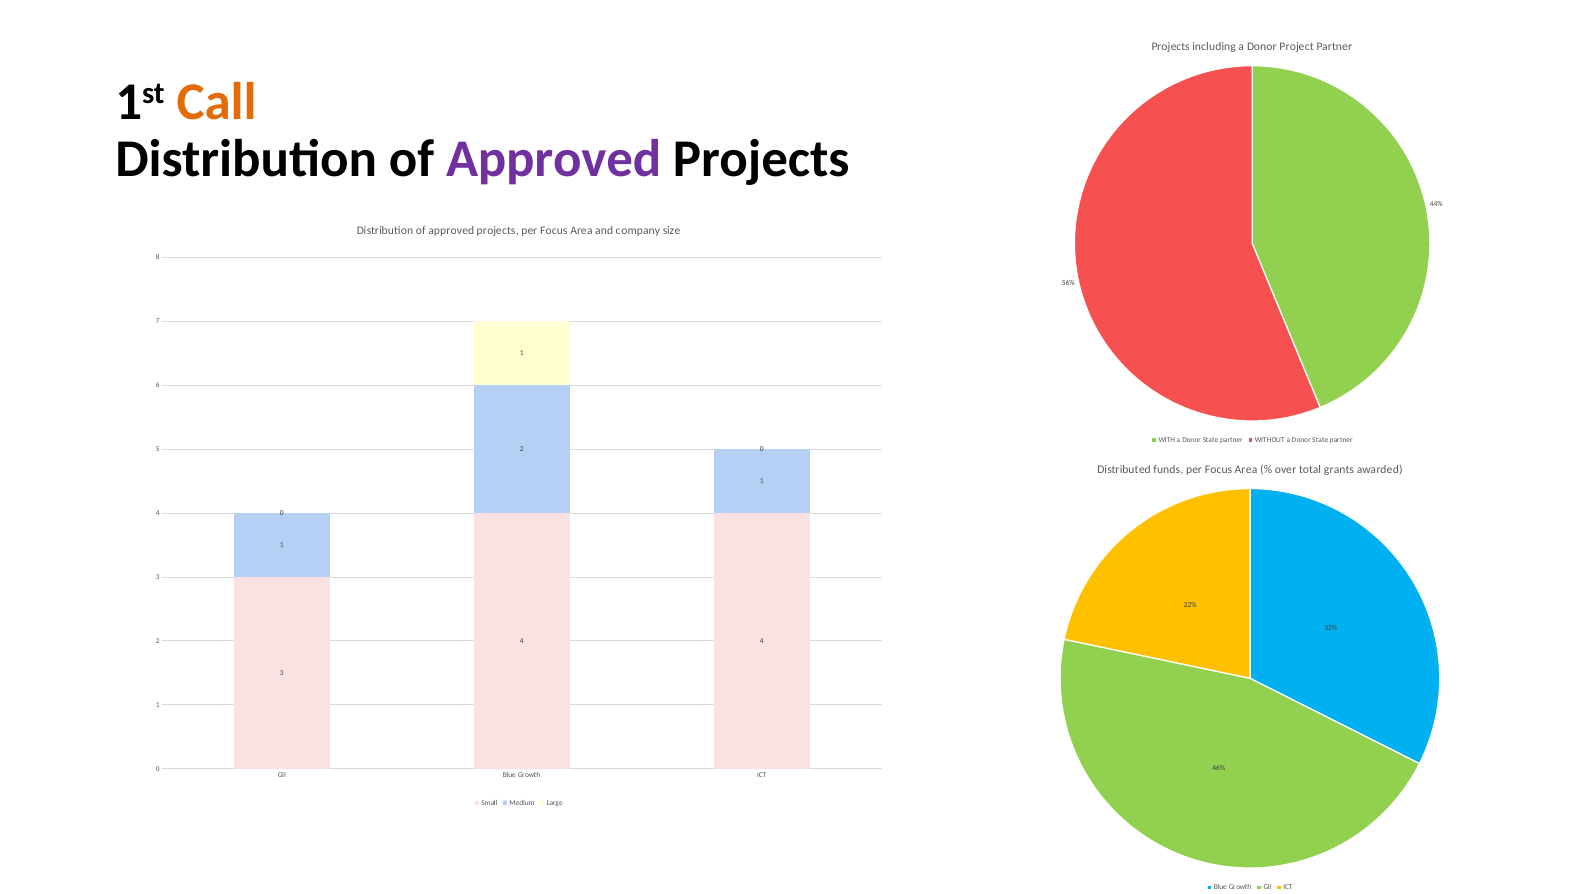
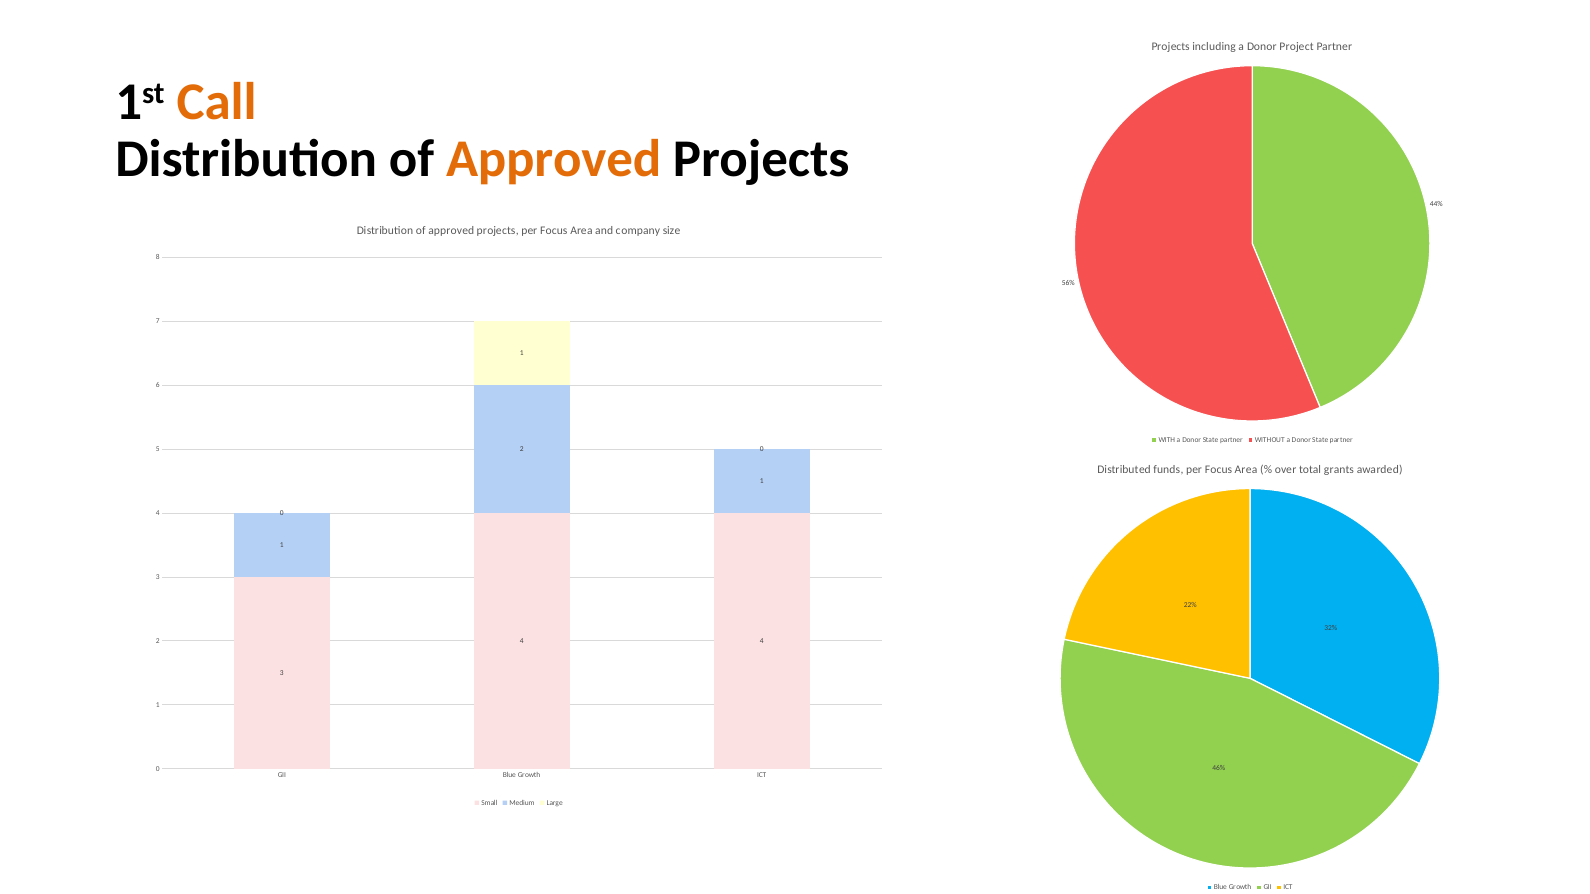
Approved at (554, 160) colour: purple -> orange
